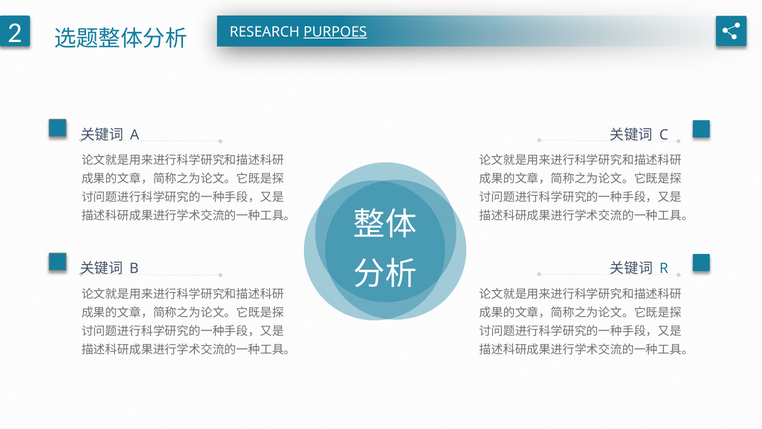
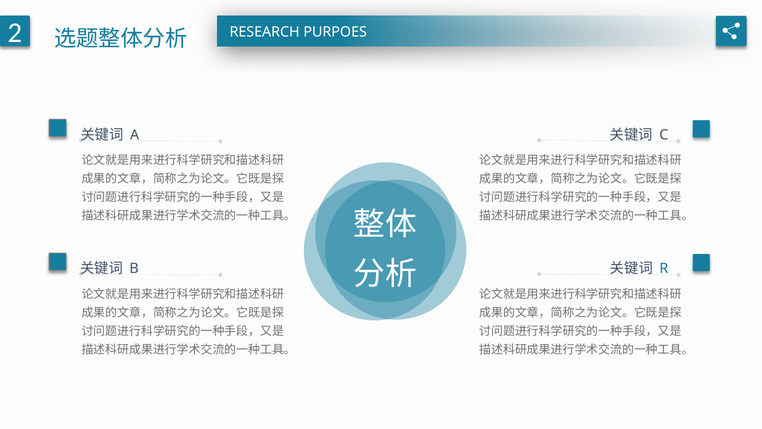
PURPOES underline: present -> none
